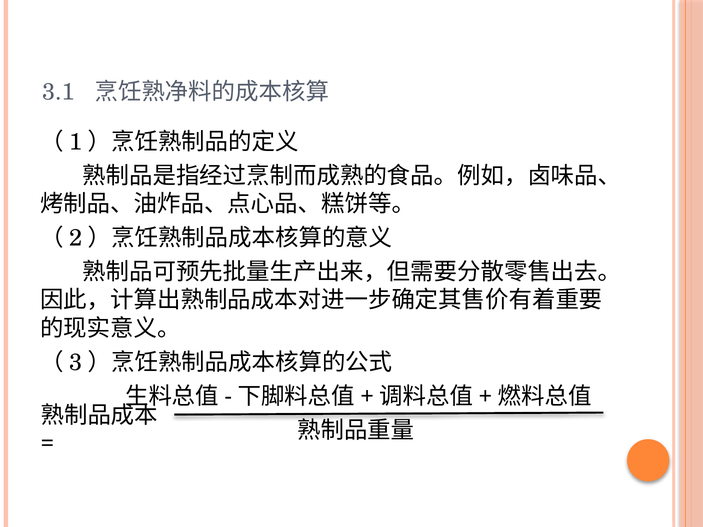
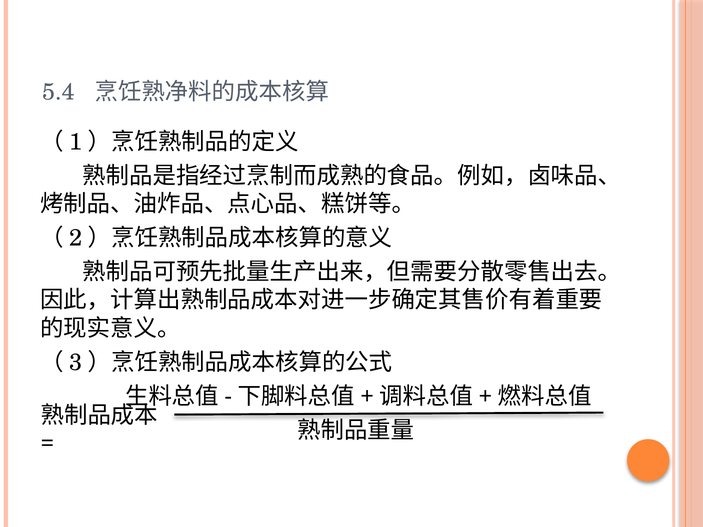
3.1: 3.1 -> 5.4
